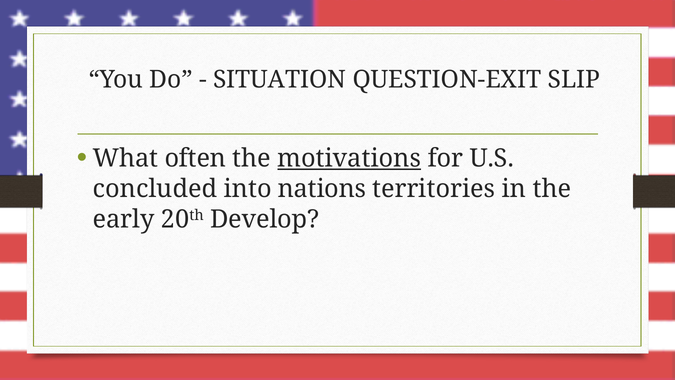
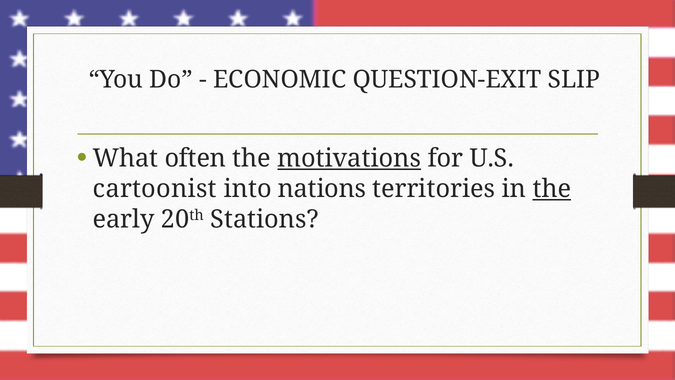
SITUATION: SITUATION -> ECONOMIC
concluded: concluded -> cartoonist
the at (552, 189) underline: none -> present
Develop: Develop -> Stations
